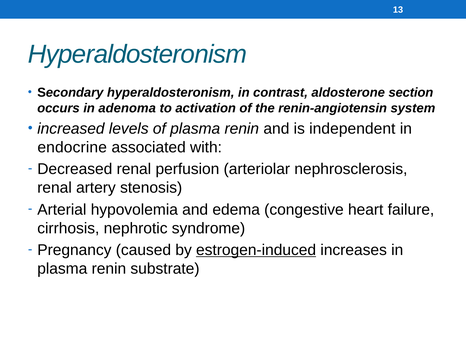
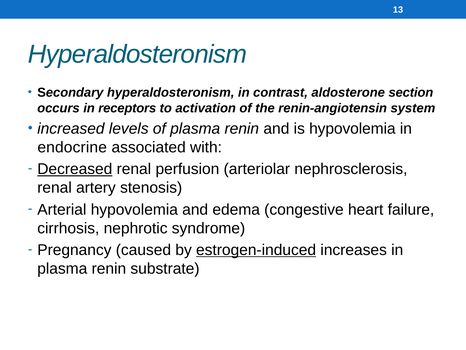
adenoma: adenoma -> receptors
is independent: independent -> hypovolemia
Decreased underline: none -> present
